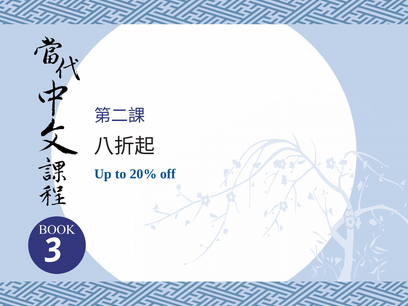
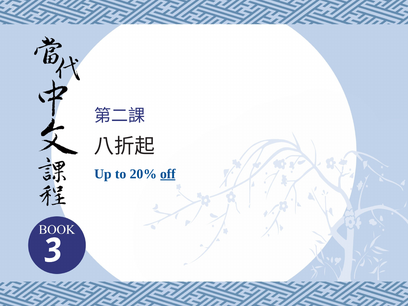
off underline: none -> present
